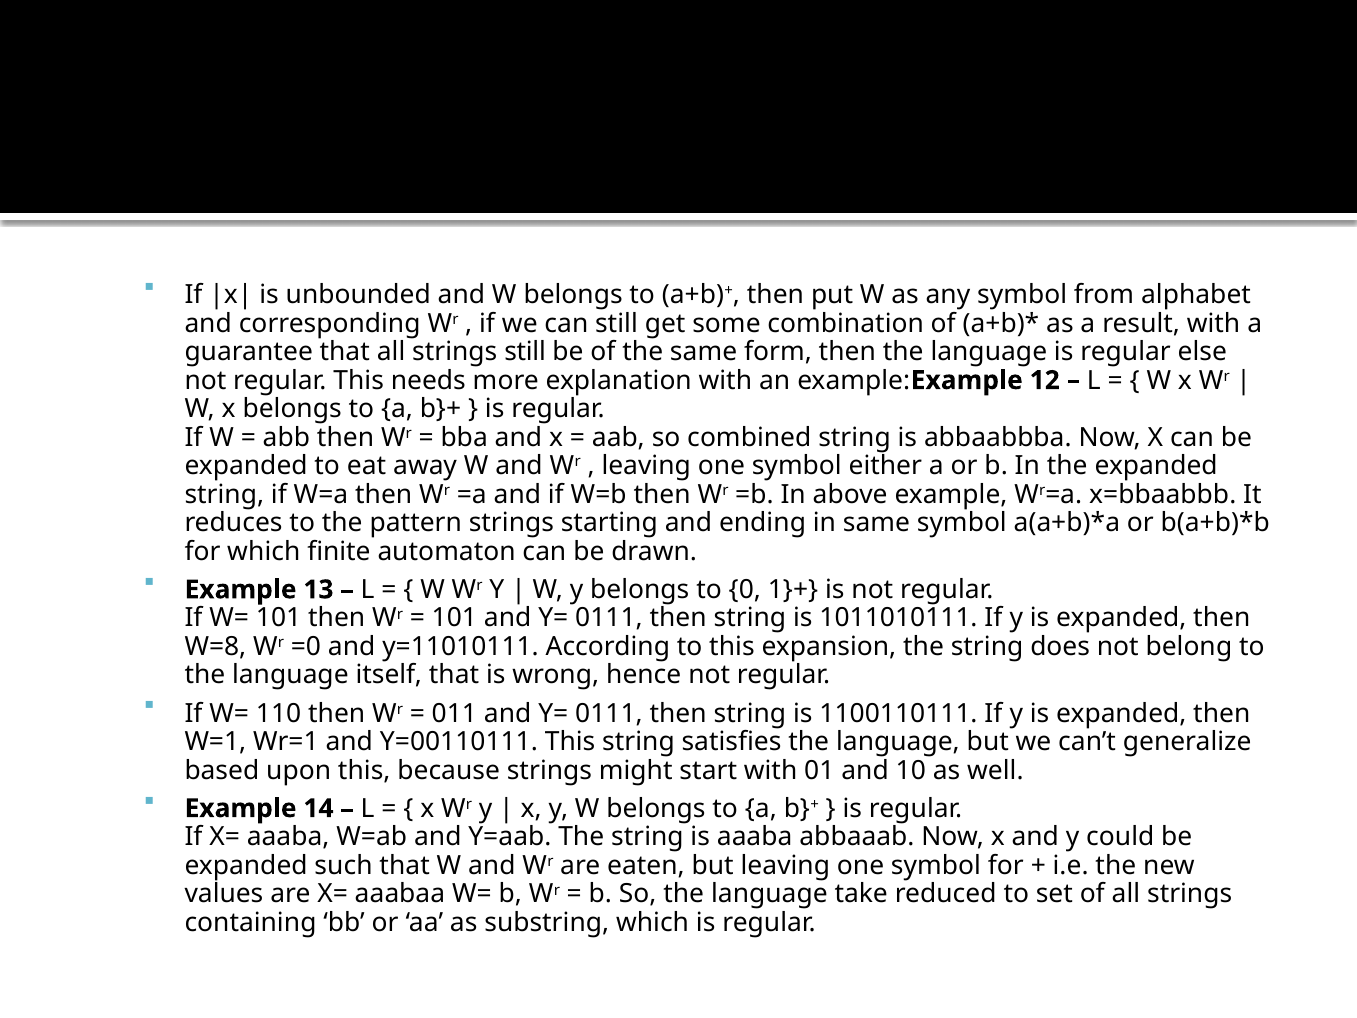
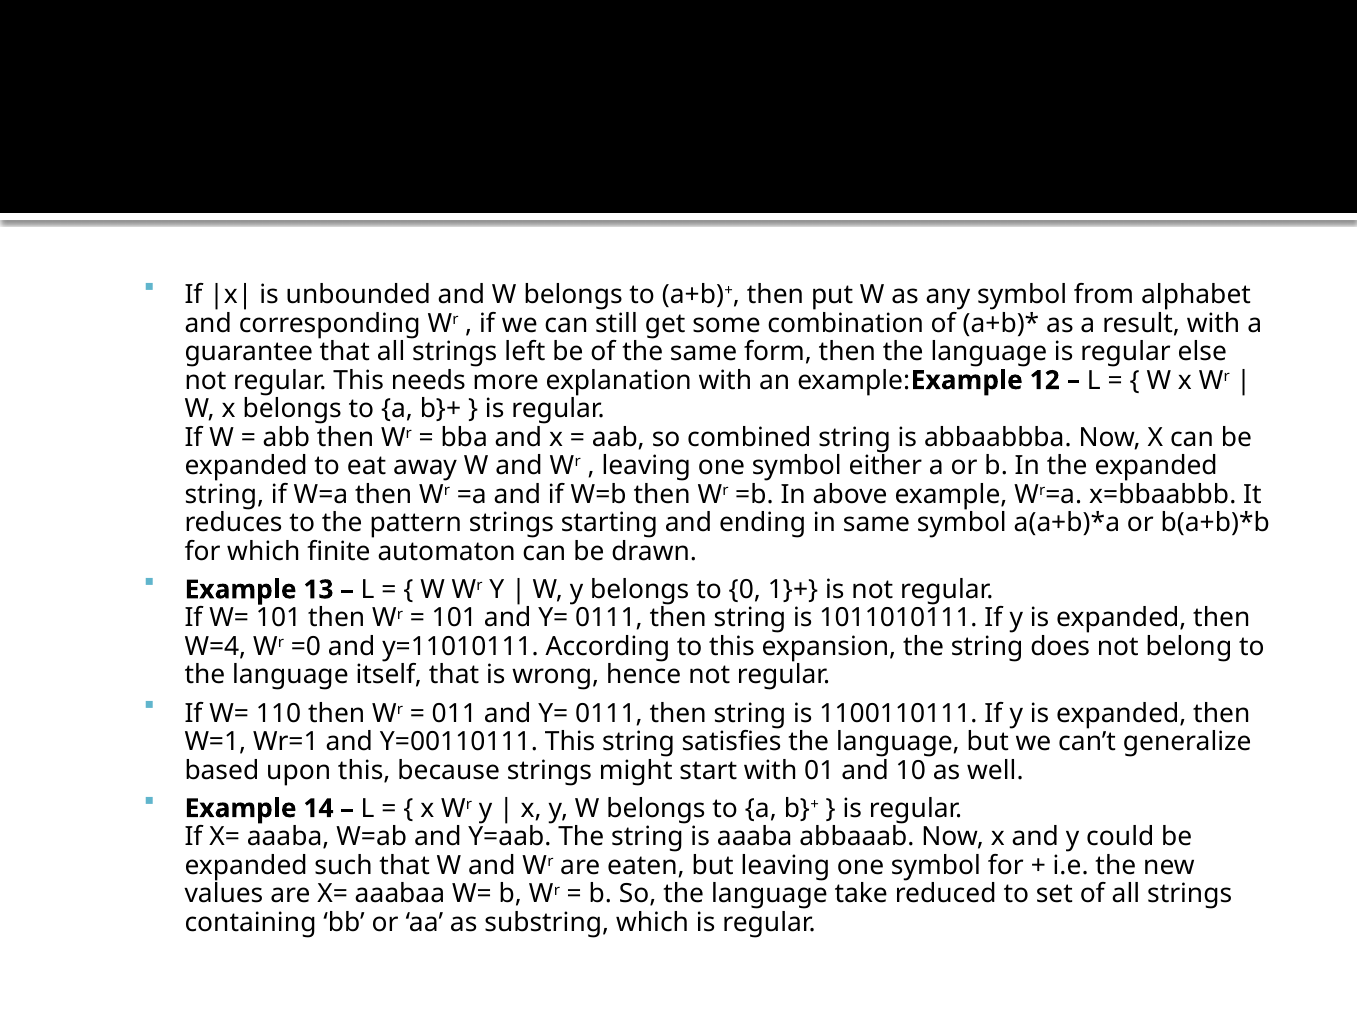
strings still: still -> left
W=8: W=8 -> W=4
